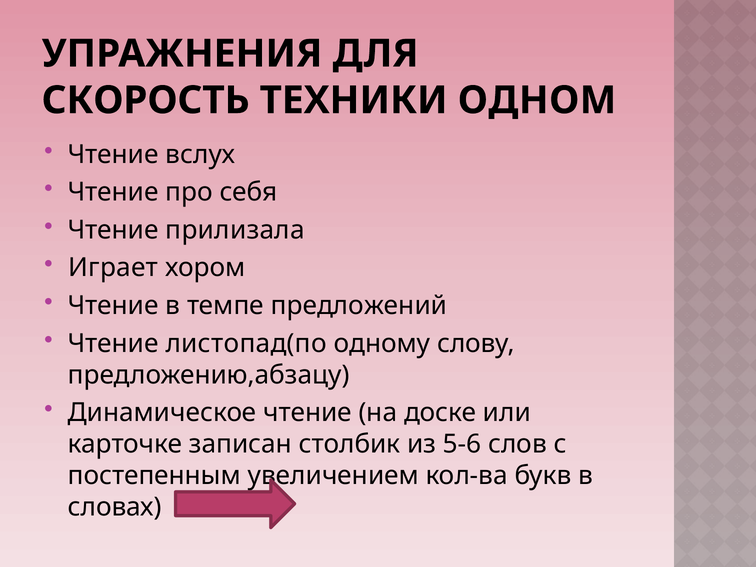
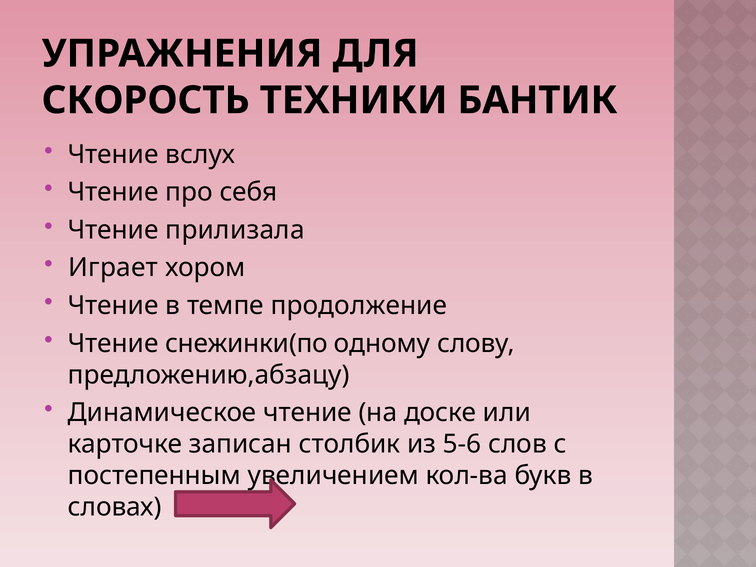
ОДНОМ: ОДНОМ -> БАНТИК
предложений: предложений -> продолжение
листопад(по: листопад(по -> снежинки(по
